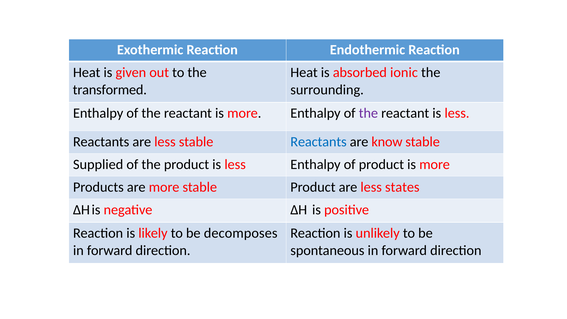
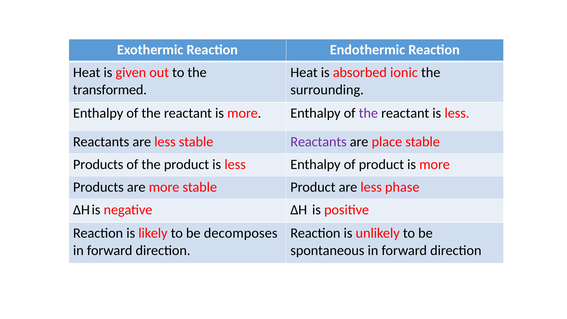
Reactants at (319, 142) colour: blue -> purple
know: know -> place
Supplied at (98, 164): Supplied -> Products
states: states -> phase
